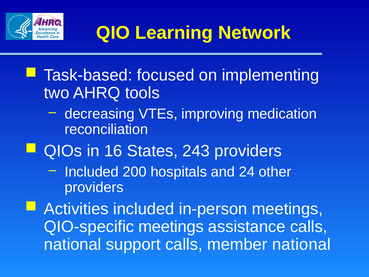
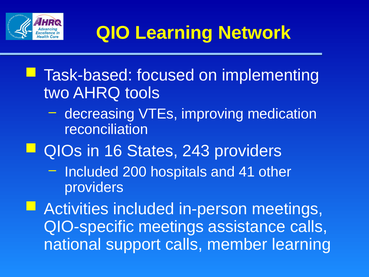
24: 24 -> 41
member national: national -> learning
